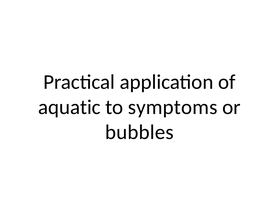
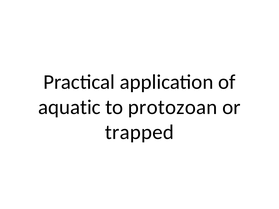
symptoms: symptoms -> protozoan
bubbles: bubbles -> trapped
